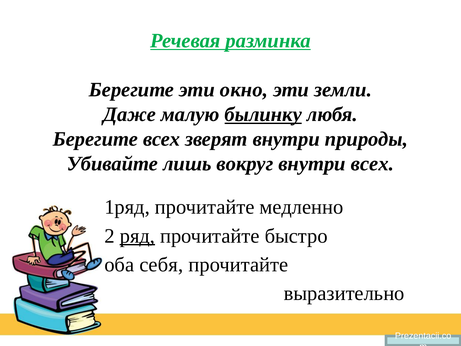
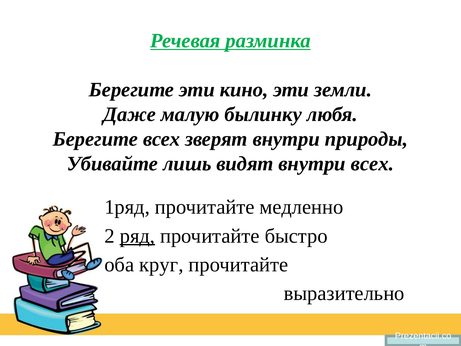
окно: окно -> кино
былинку underline: present -> none
вокруг: вокруг -> видят
себя: себя -> круг
